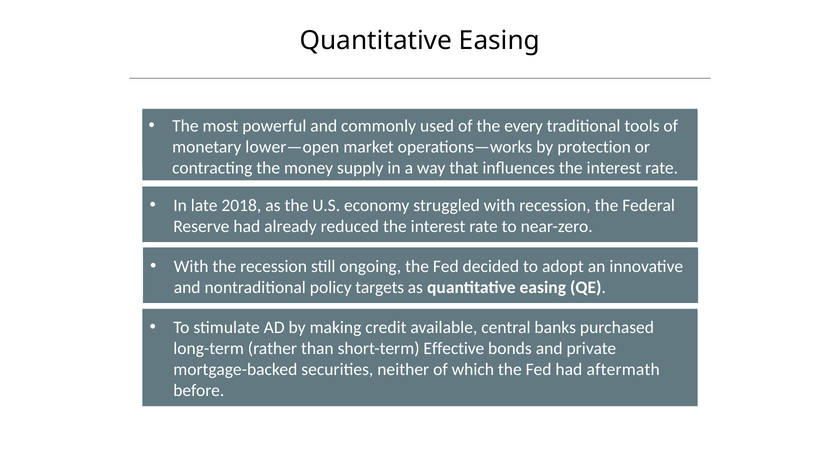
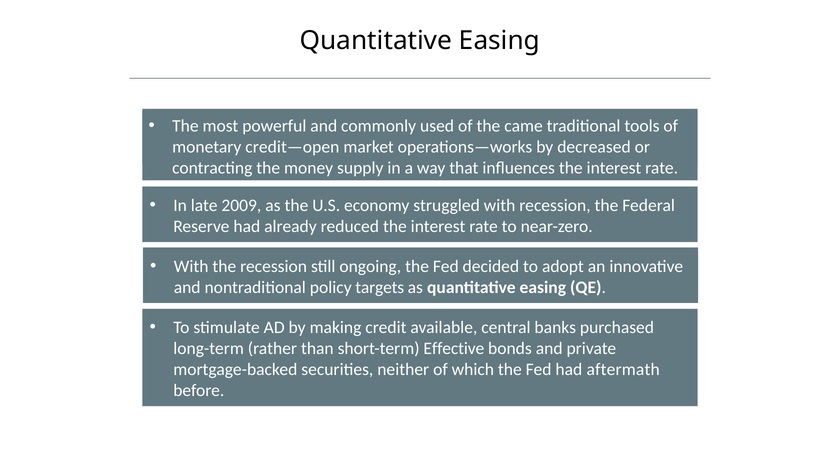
every: every -> came
lower—open: lower—open -> credit—open
protection: protection -> decreased
2018: 2018 -> 2009
